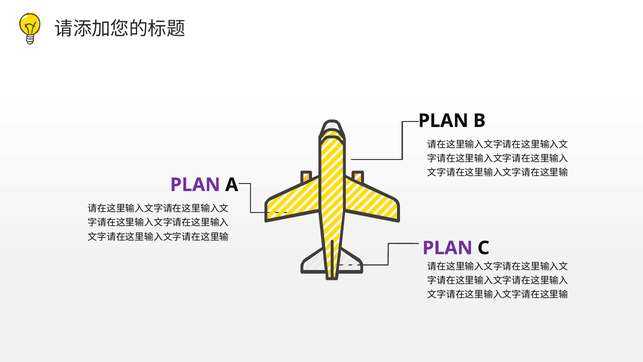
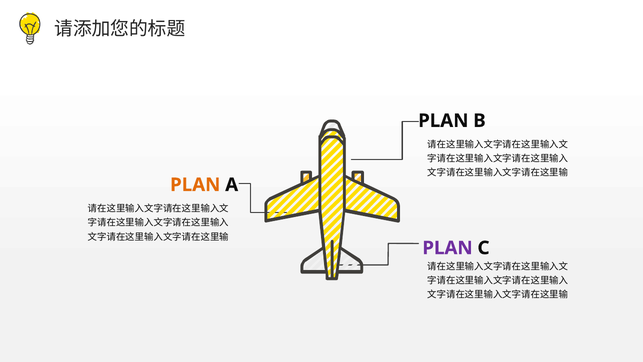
PLAN at (195, 185) colour: purple -> orange
